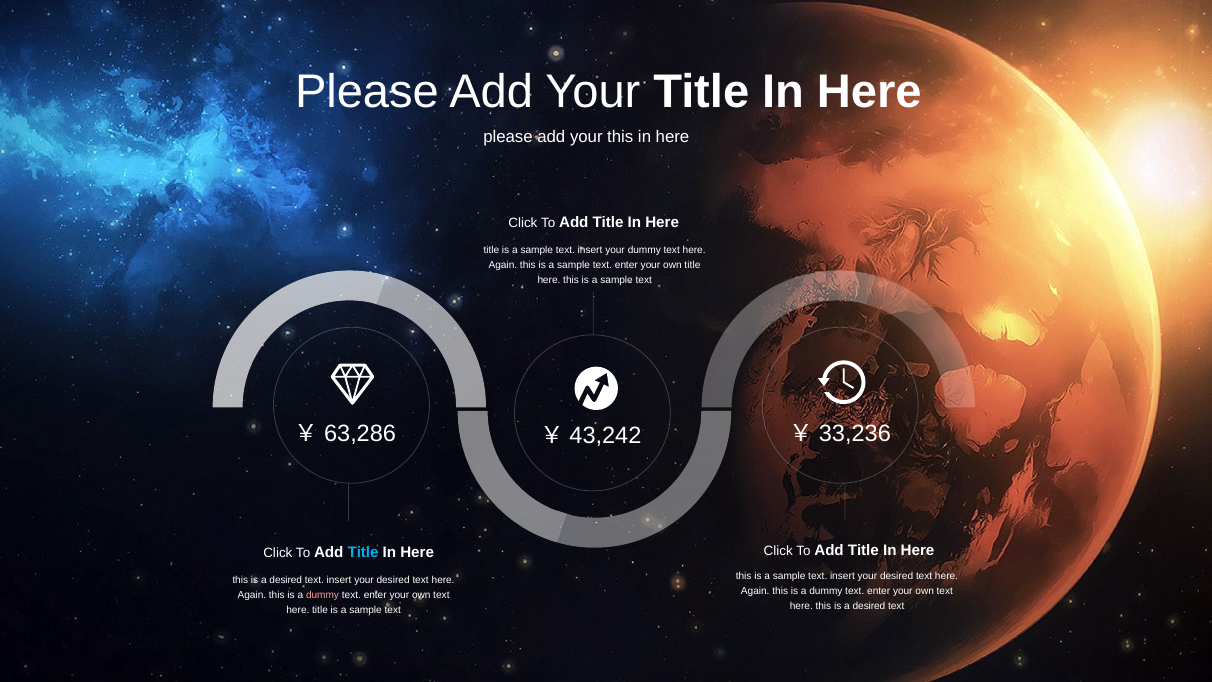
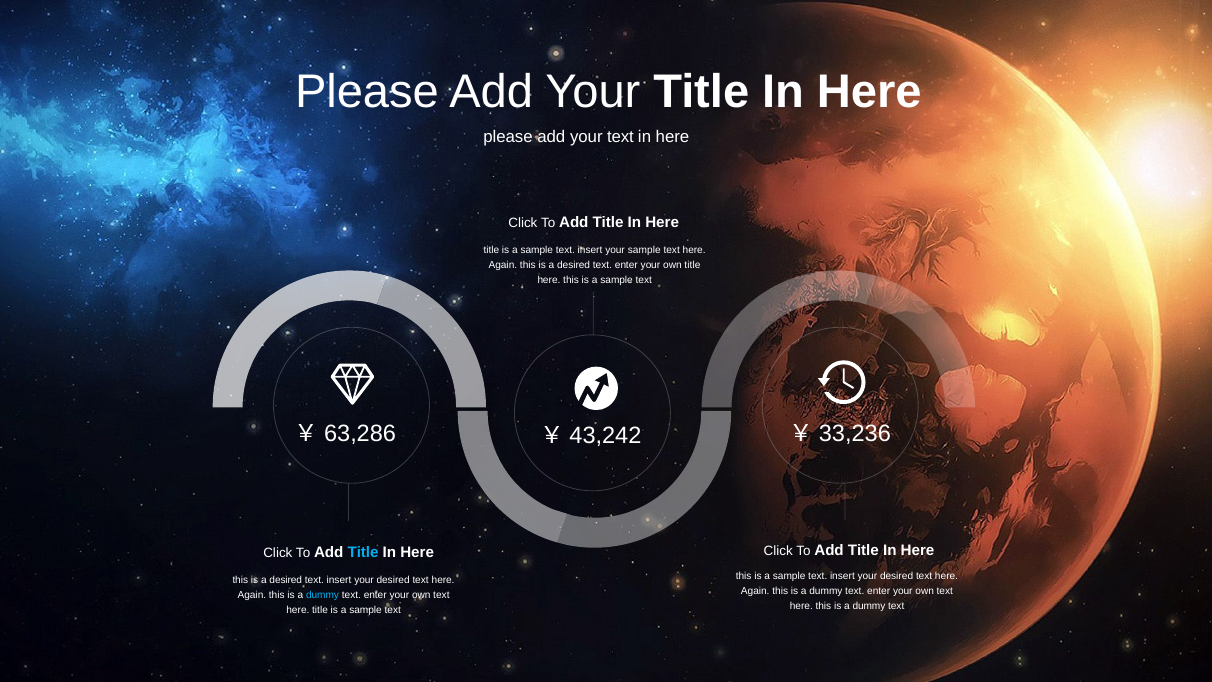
your this: this -> text
your dummy: dummy -> sample
sample at (574, 265): sample -> desired
dummy at (323, 595) colour: pink -> light blue
desired at (869, 606): desired -> dummy
